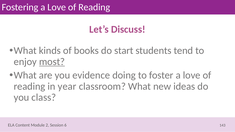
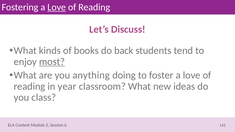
Love at (57, 7) underline: none -> present
start: start -> back
evidence: evidence -> anything
